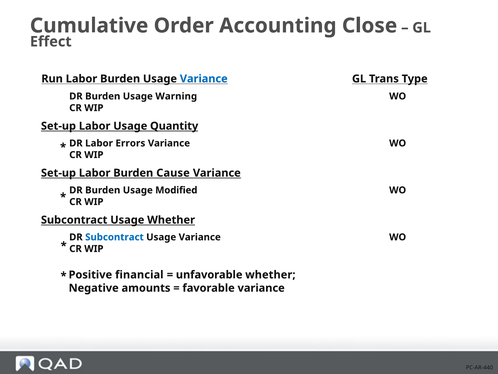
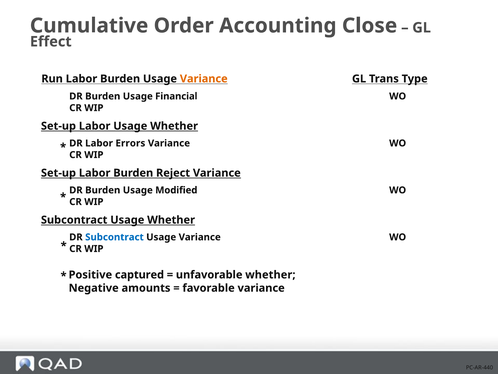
Variance at (204, 79) colour: blue -> orange
Warning: Warning -> Financial
Labor Usage Quantity: Quantity -> Whether
Cause: Cause -> Reject
financial: financial -> captured
